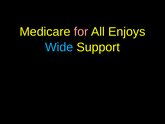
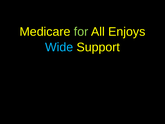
for colour: pink -> light green
